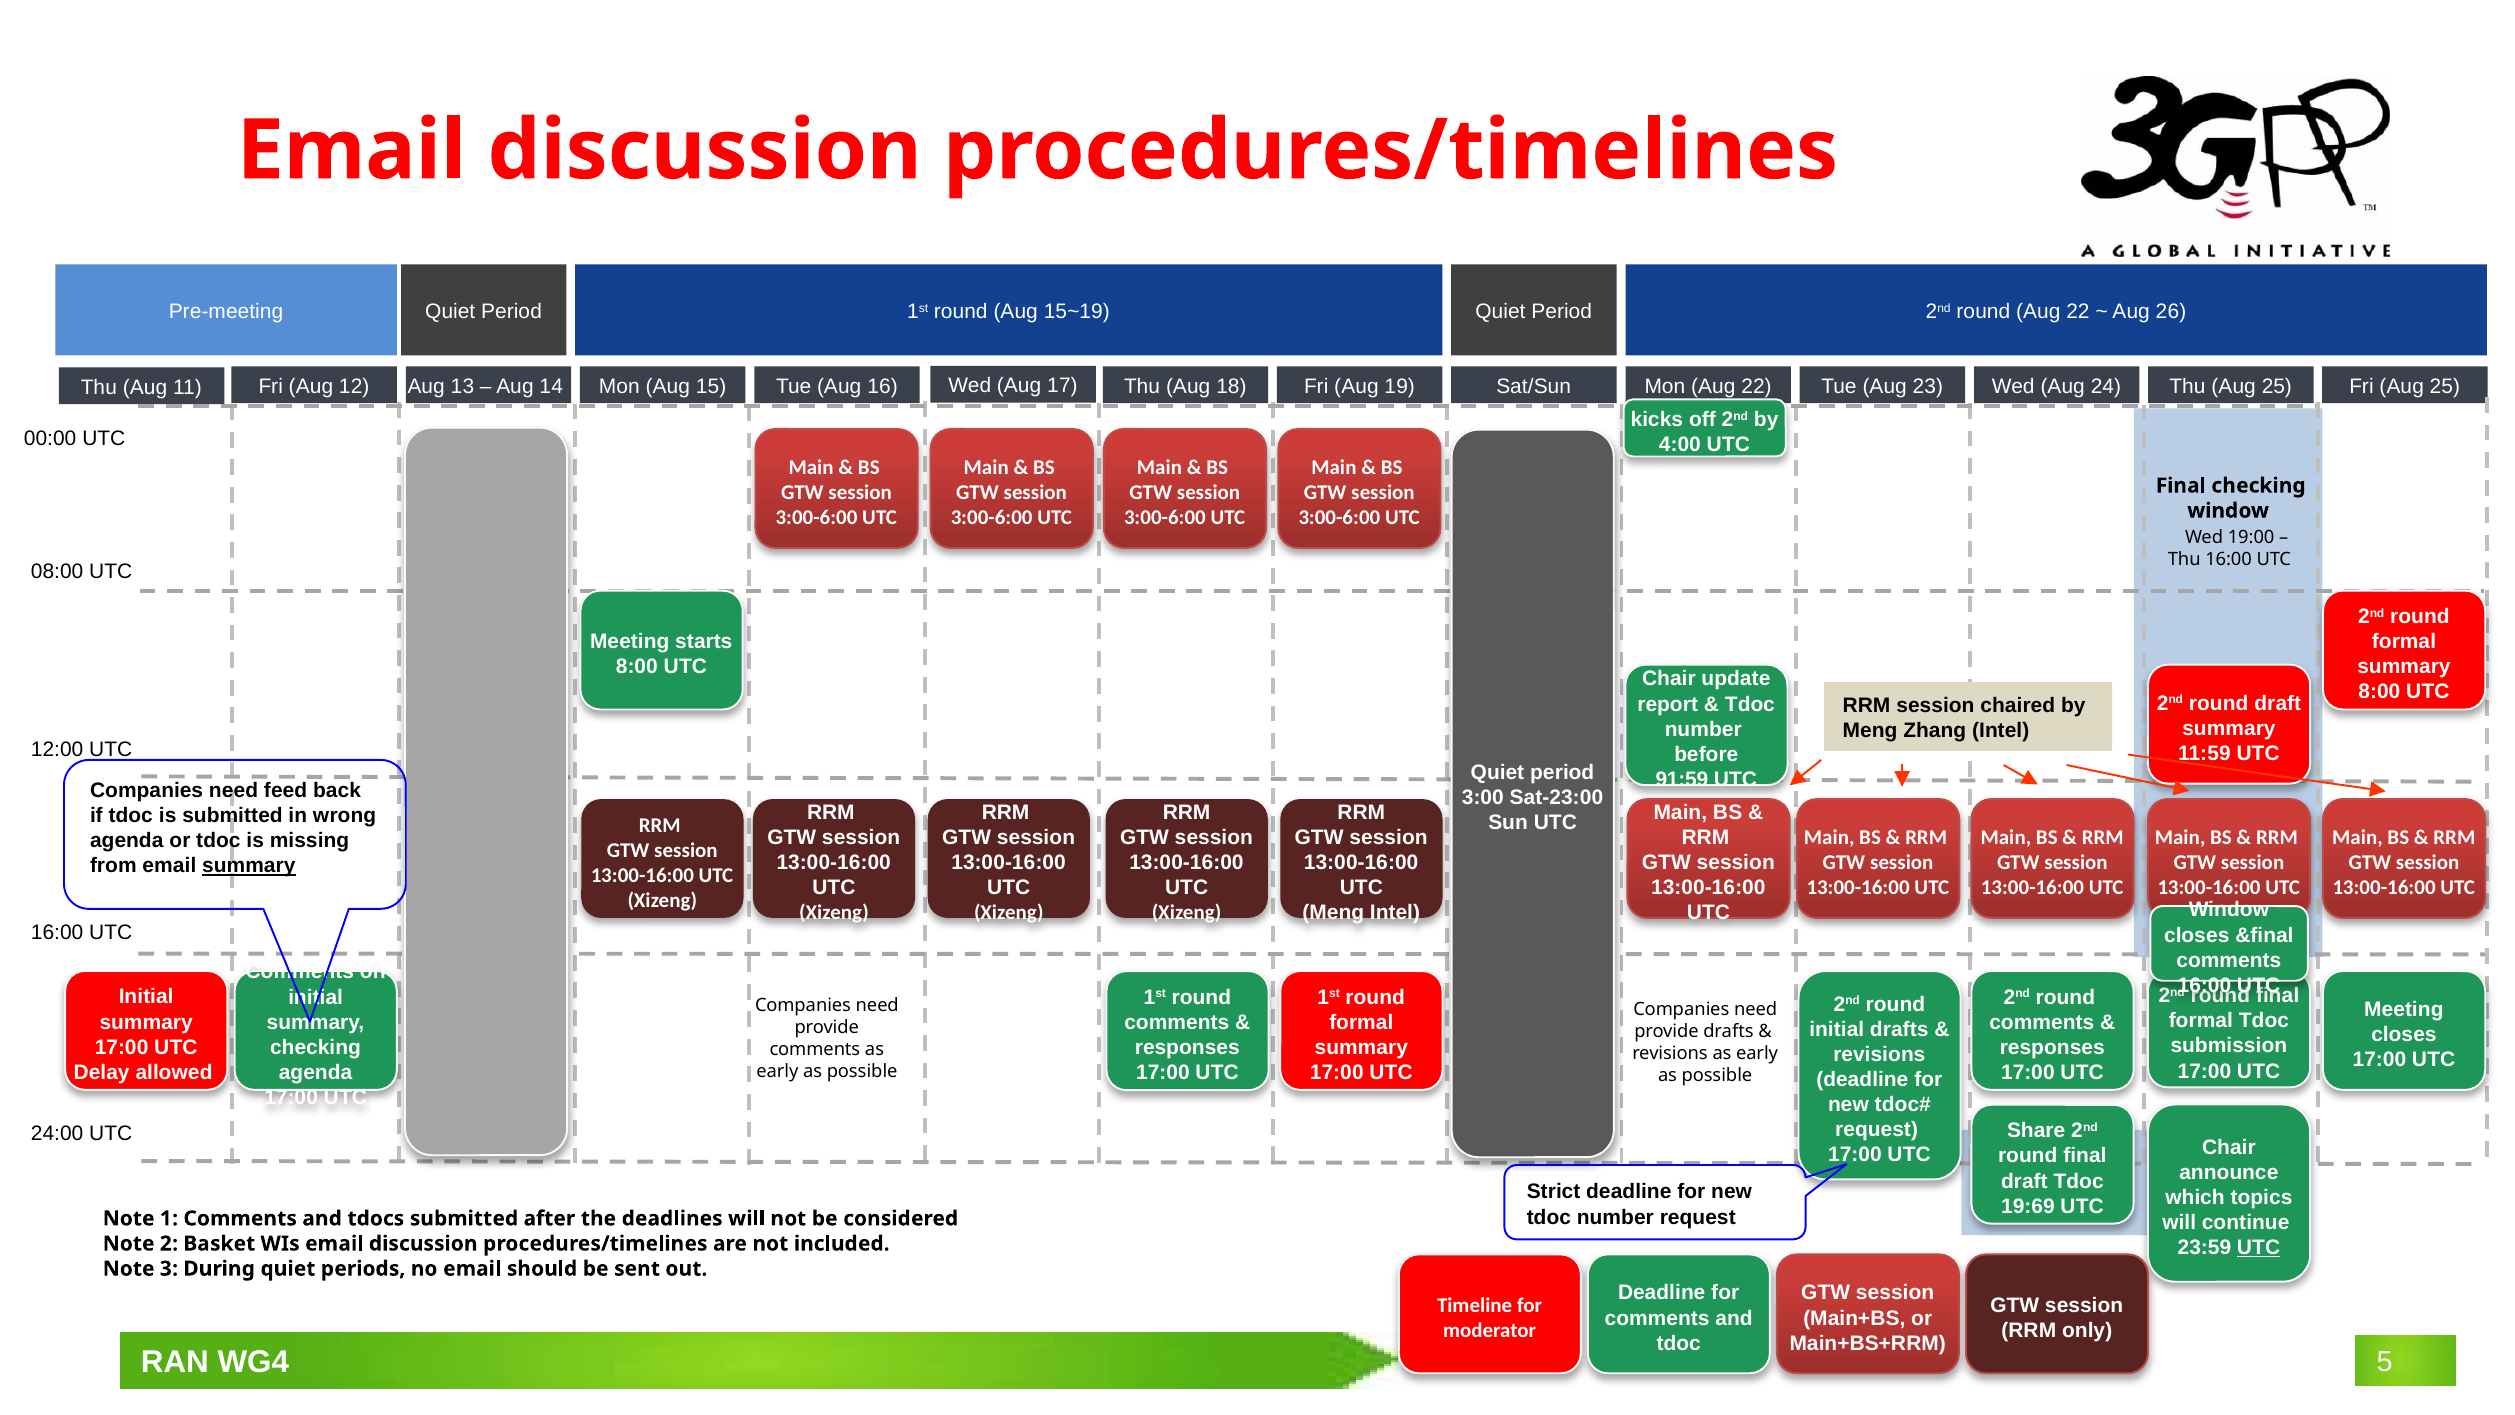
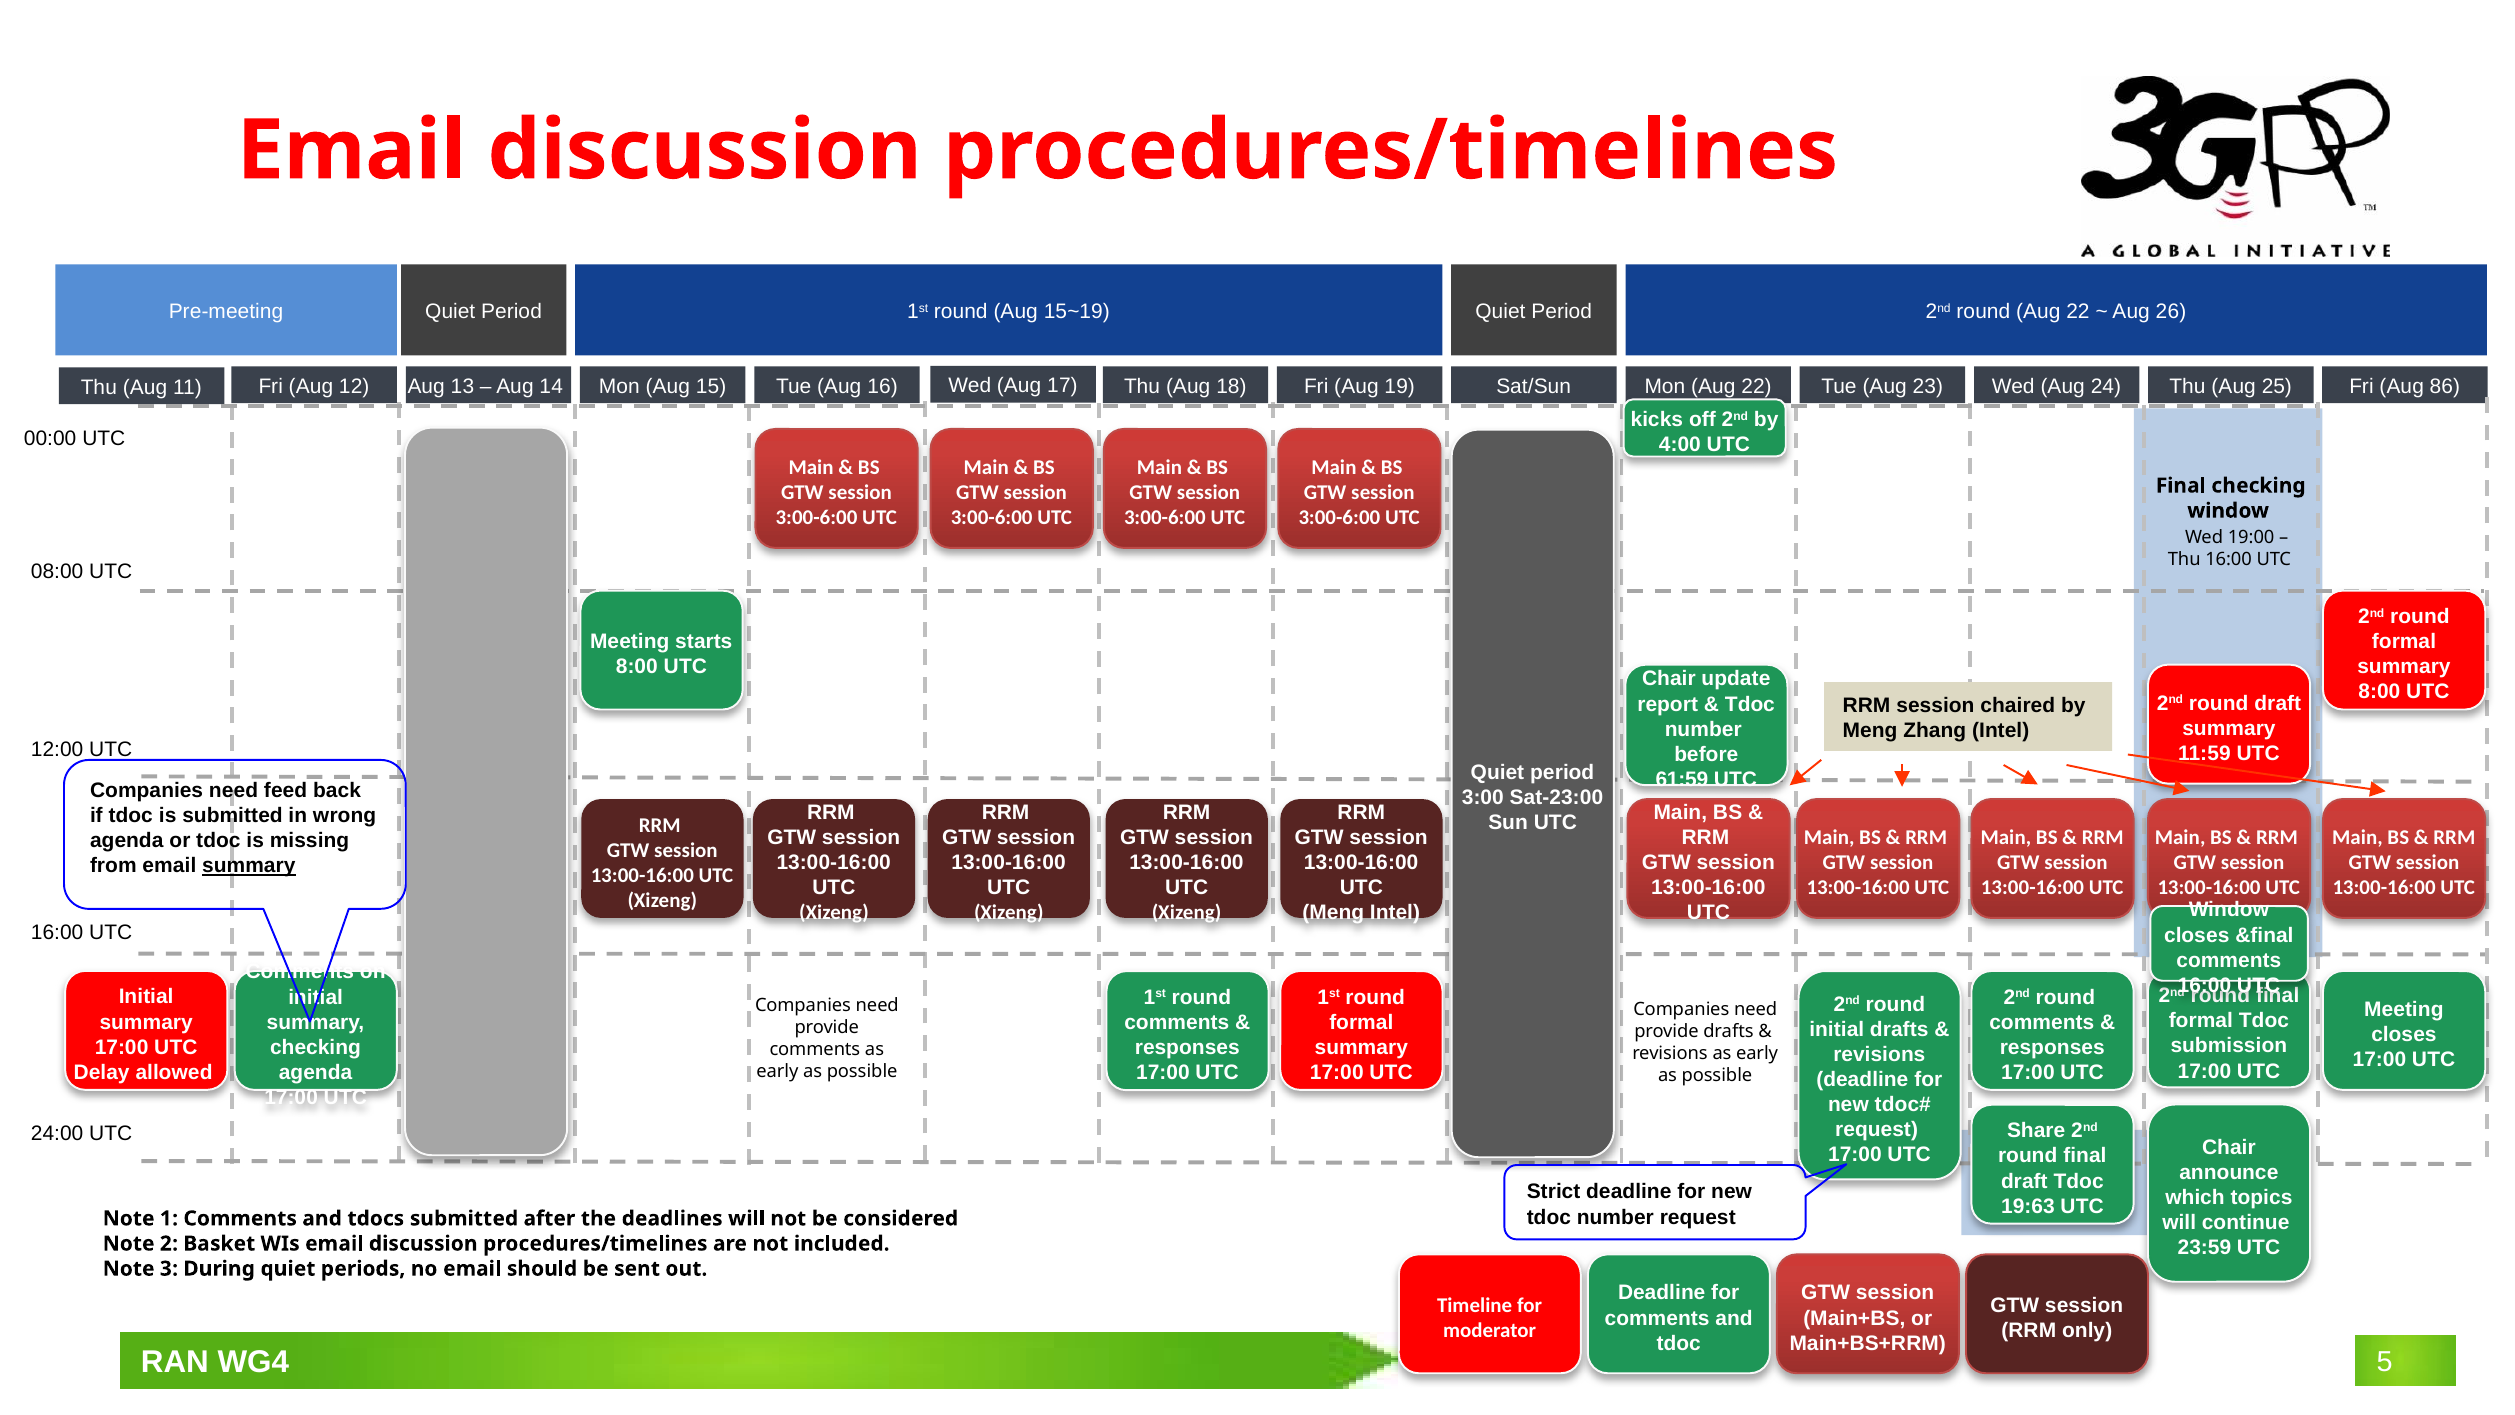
Fri Aug 25: 25 -> 86
91:59: 91:59 -> 61:59
19:69: 19:69 -> 19:63
UTC at (2259, 1247) underline: present -> none
